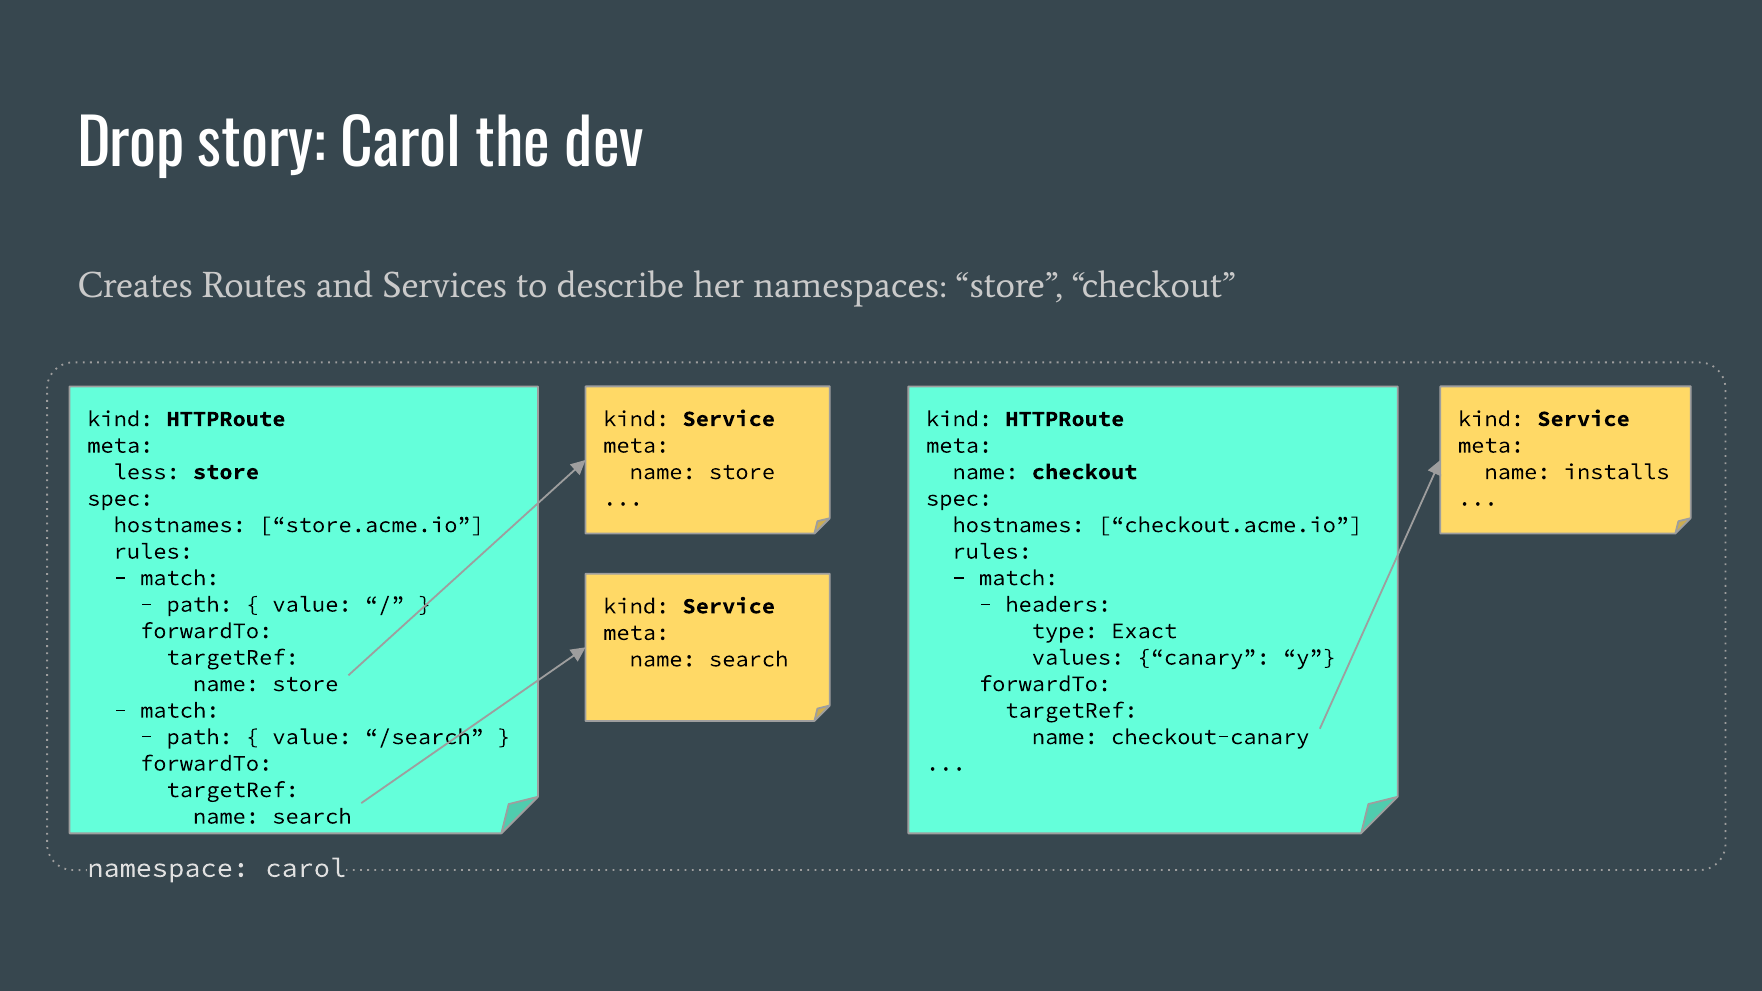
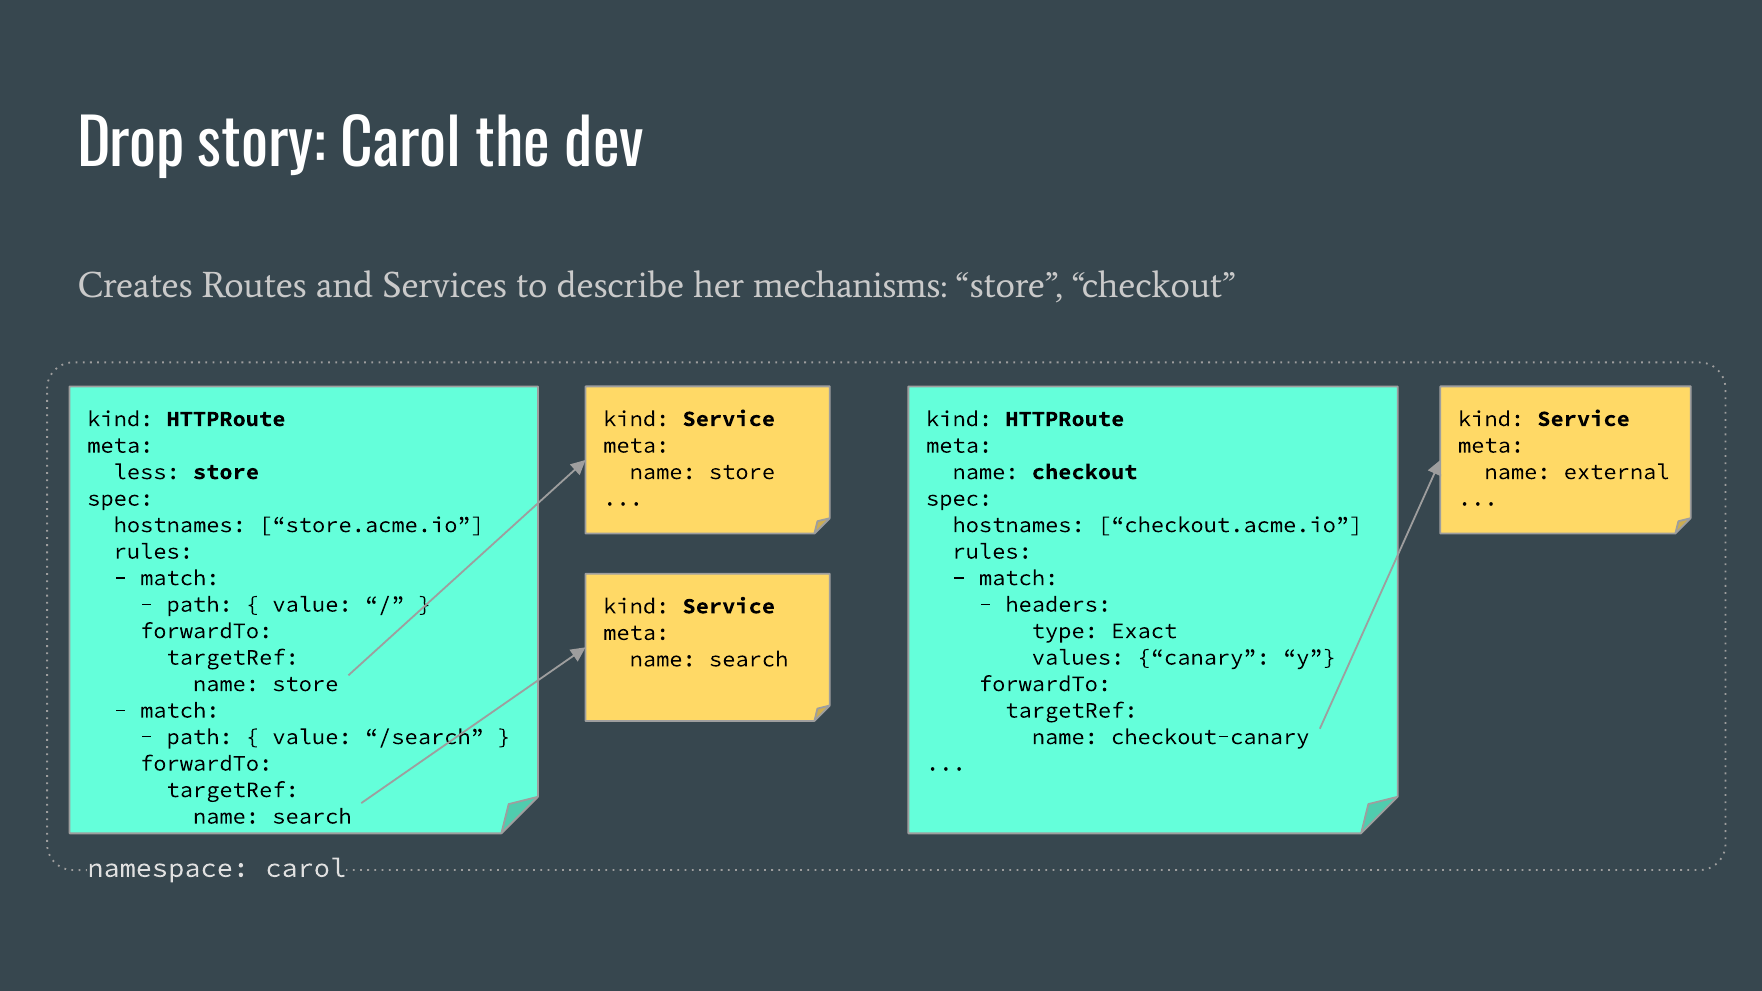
namespaces: namespaces -> mechanisms
installs: installs -> external
